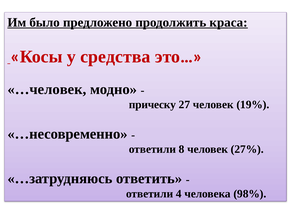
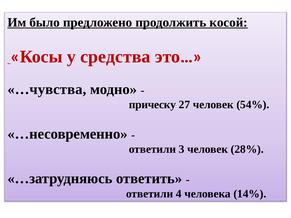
краса: краса -> косой
…человек: …человек -> …чувства
19%: 19% -> 54%
8: 8 -> 3
27%: 27% -> 28%
98%: 98% -> 14%
